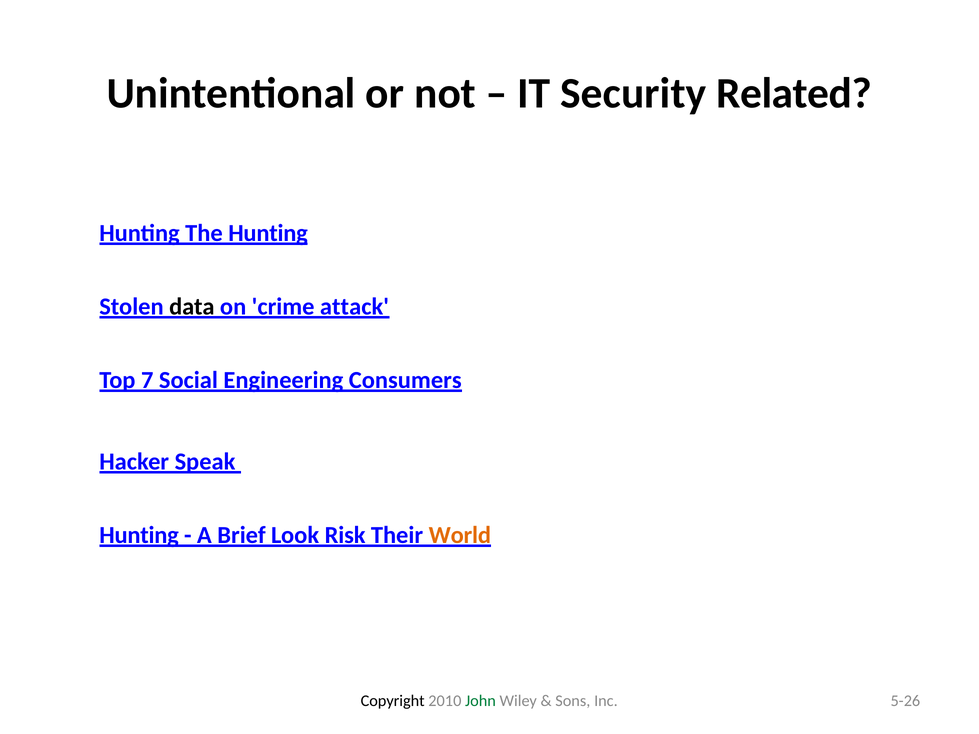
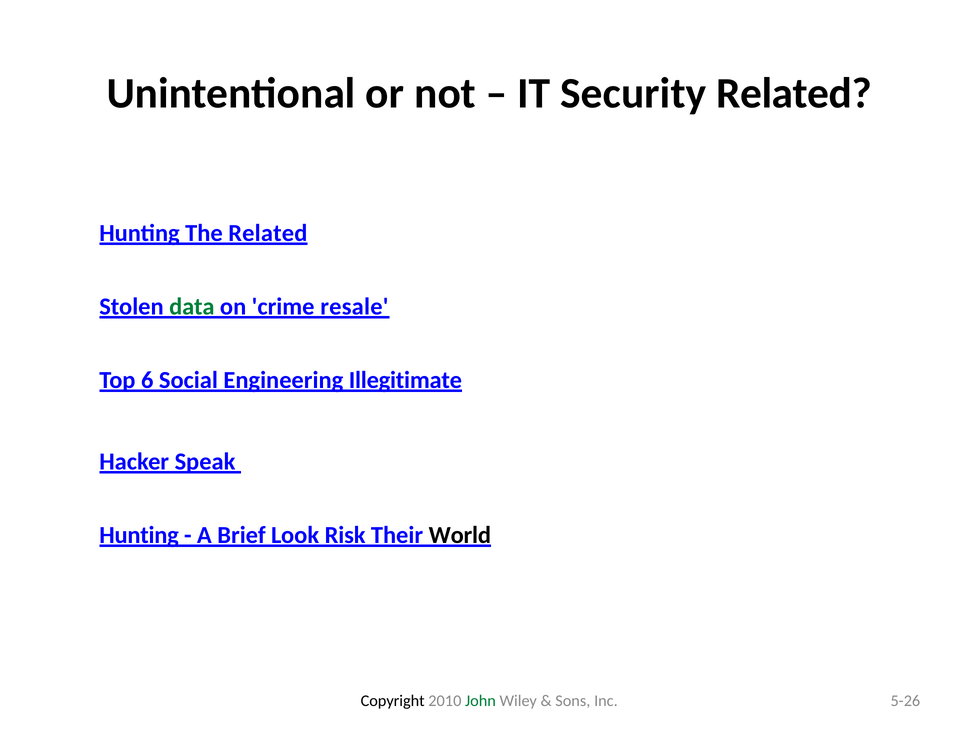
The Hunting: Hunting -> Related
data colour: black -> green
attack: attack -> resale
7: 7 -> 6
Consumers: Consumers -> Illegitimate
World colour: orange -> black
